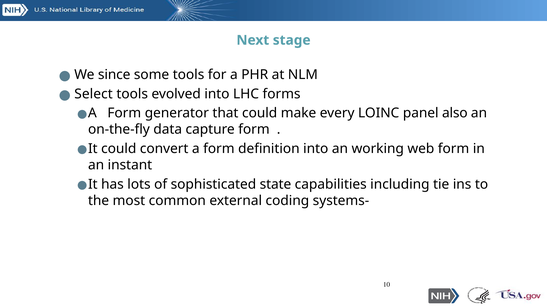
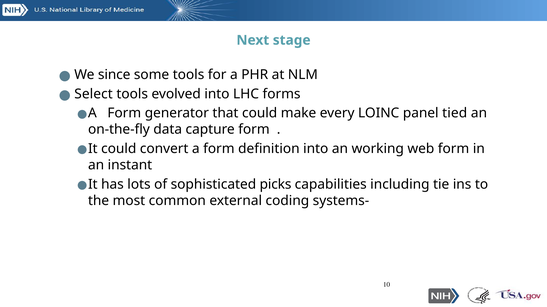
also: also -> tied
state: state -> picks
